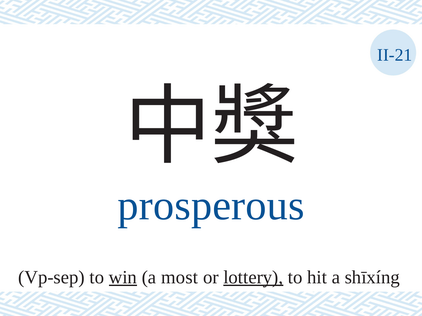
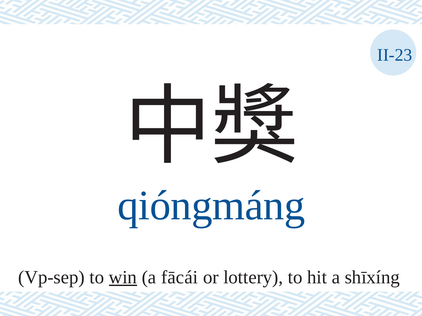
II-21: II-21 -> II-23
prosperous: prosperous -> qióngmáng
most: most -> fācái
lottery underline: present -> none
